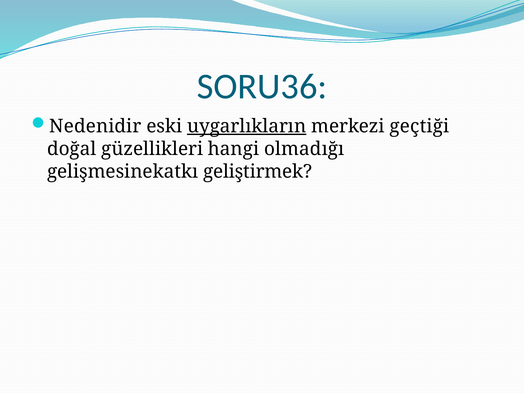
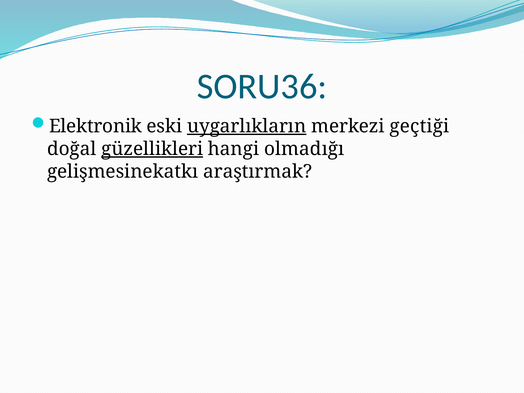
Nedenidir: Nedenidir -> Elektronik
güzellikleri underline: none -> present
geliştirmek: geliştirmek -> araştırmak
